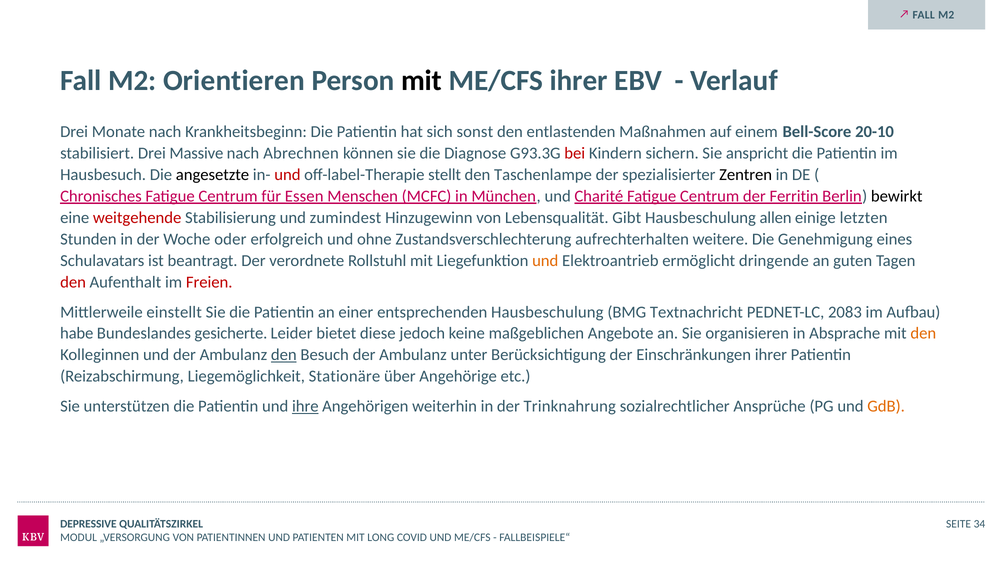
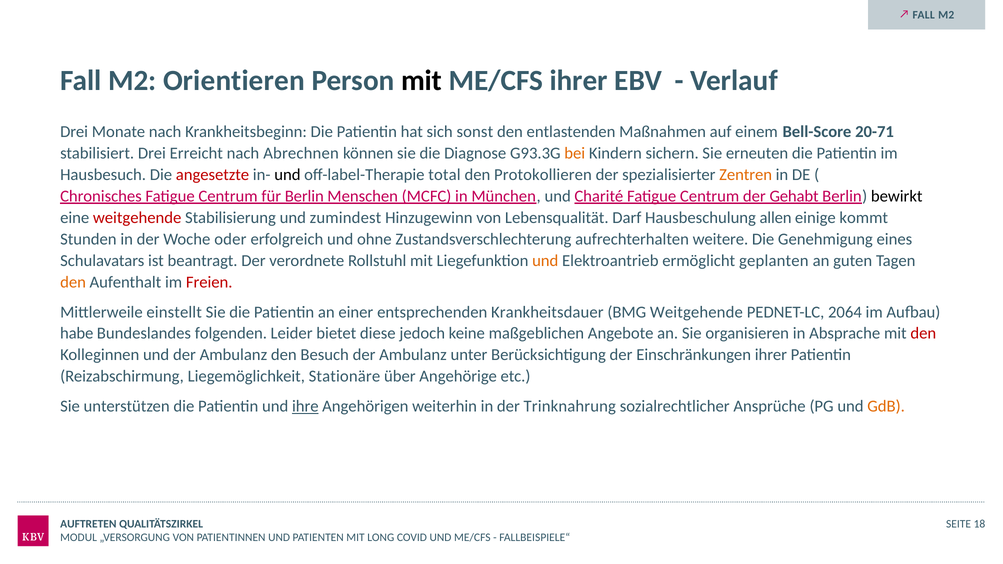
20-10: 20-10 -> 20-71
Massive: Massive -> Erreicht
bei colour: red -> orange
anspricht: anspricht -> erneuten
angesetzte colour: black -> red
und at (287, 175) colour: red -> black
stellt: stellt -> total
Taschenlampe: Taschenlampe -> Protokollieren
Zentren colour: black -> orange
für Essen: Essen -> Berlin
Ferritin: Ferritin -> Gehabt
Gibt: Gibt -> Darf
letzten: letzten -> kommt
dringende: dringende -> geplanten
den at (73, 282) colour: red -> orange
entsprechenden Hausbeschulung: Hausbeschulung -> Krankheitsdauer
BMG Textnachricht: Textnachricht -> Weitgehende
2083: 2083 -> 2064
gesicherte: gesicherte -> folgenden
den at (923, 334) colour: orange -> red
den at (284, 355) underline: present -> none
DEPRESSIVE: DEPRESSIVE -> AUFTRETEN
34: 34 -> 18
